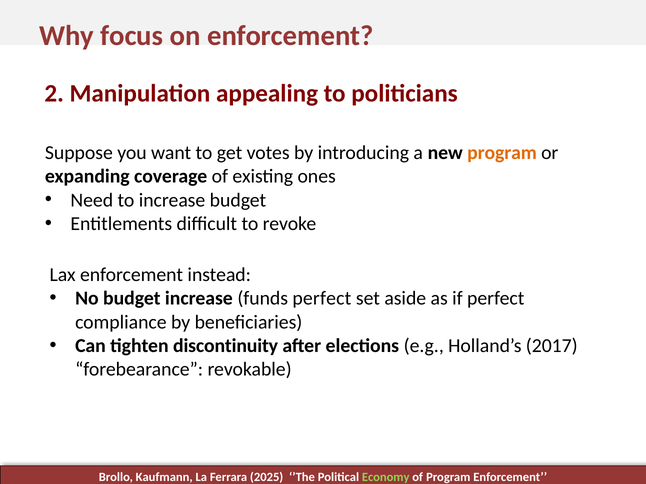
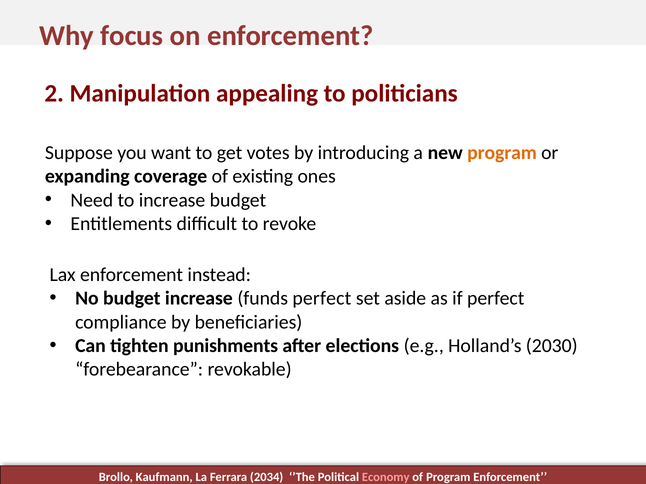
discontinuity: discontinuity -> punishments
2017: 2017 -> 2030
2025: 2025 -> 2034
Economy colour: light green -> pink
